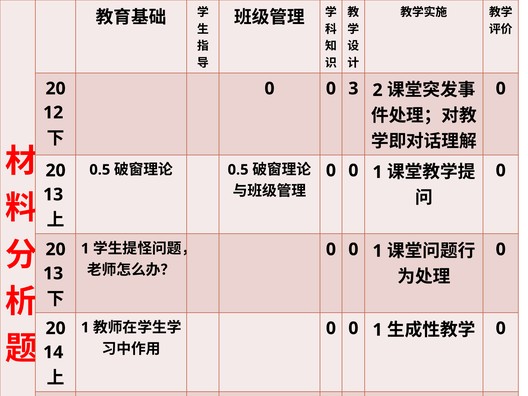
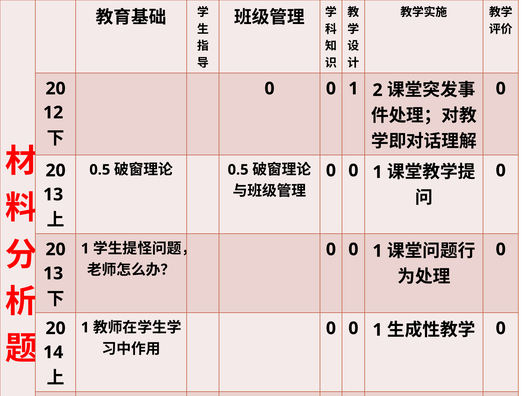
3 at (353, 89): 3 -> 1
